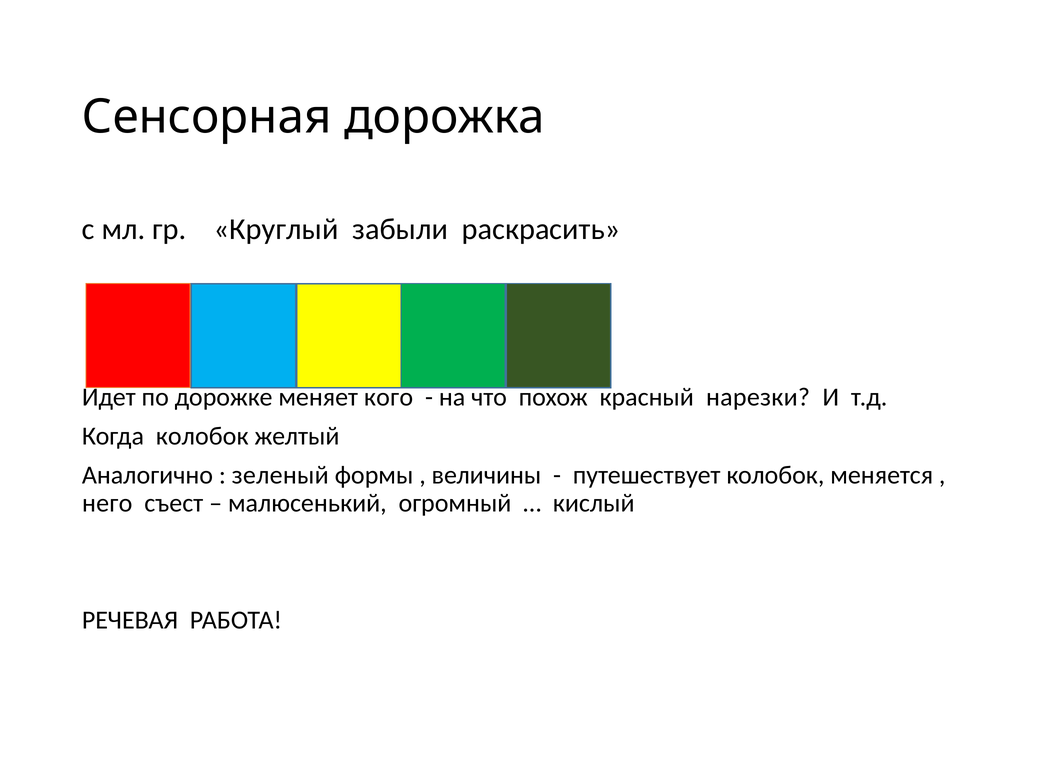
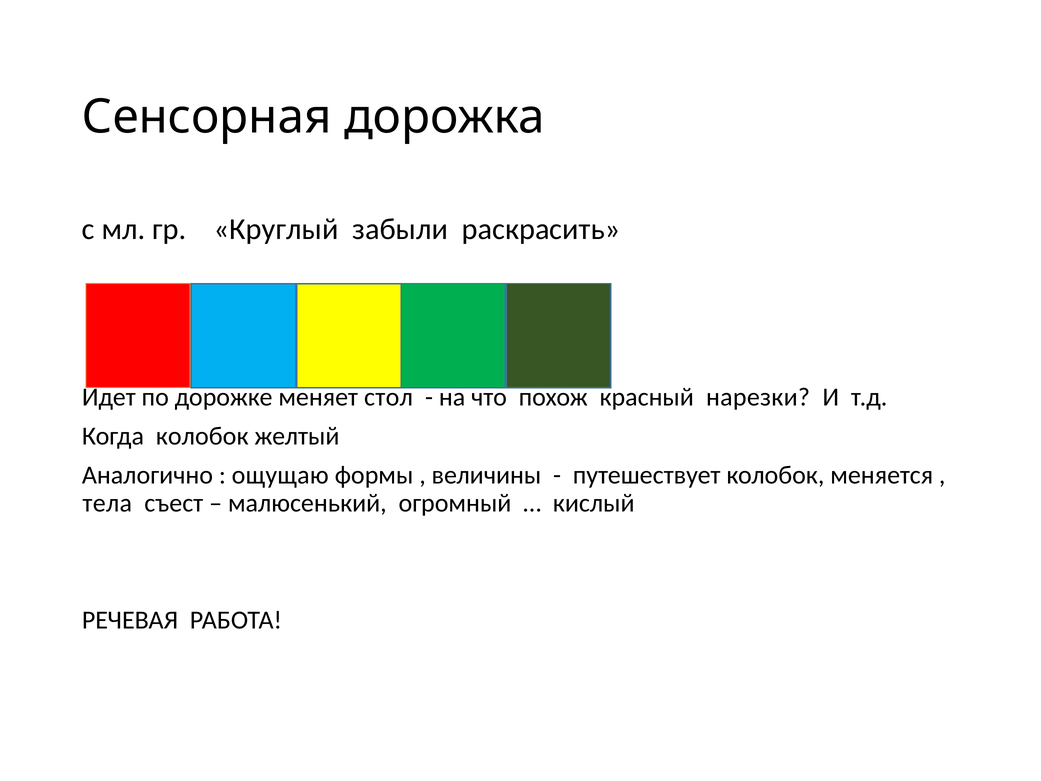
кого: кого -> стол
зеленый: зеленый -> ощущаю
него: него -> тела
